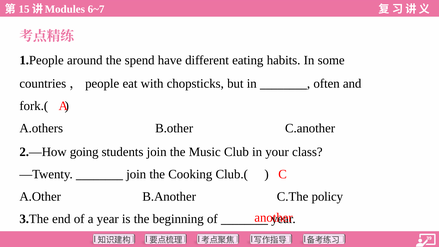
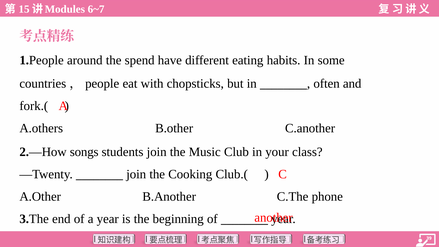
going: going -> songs
policy: policy -> phone
